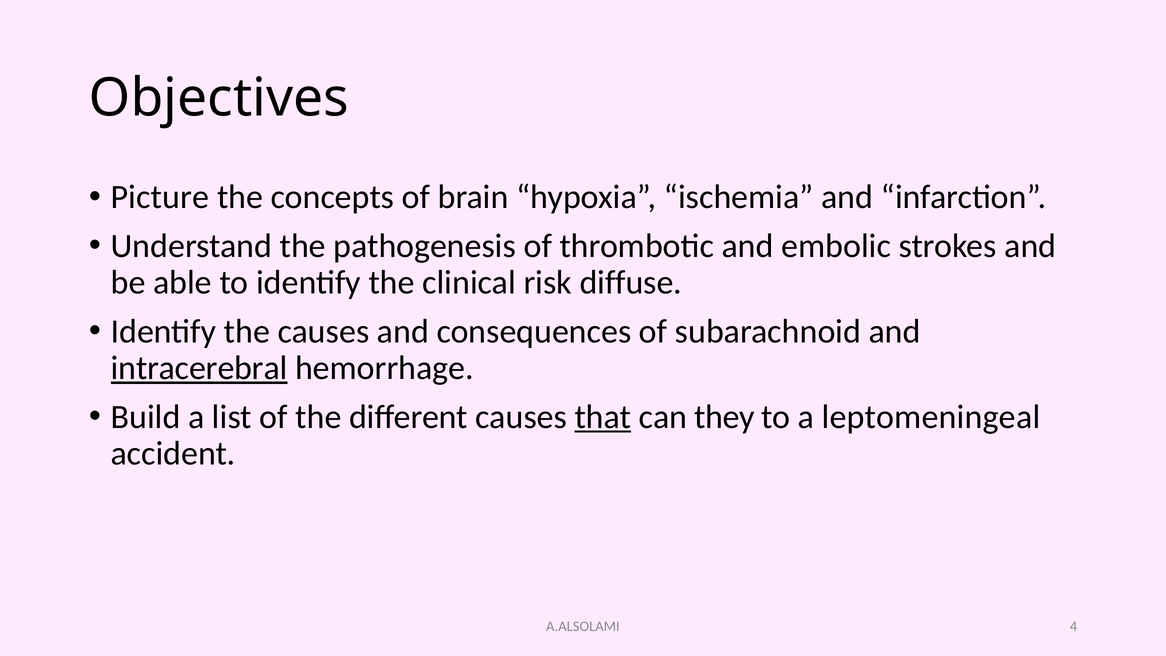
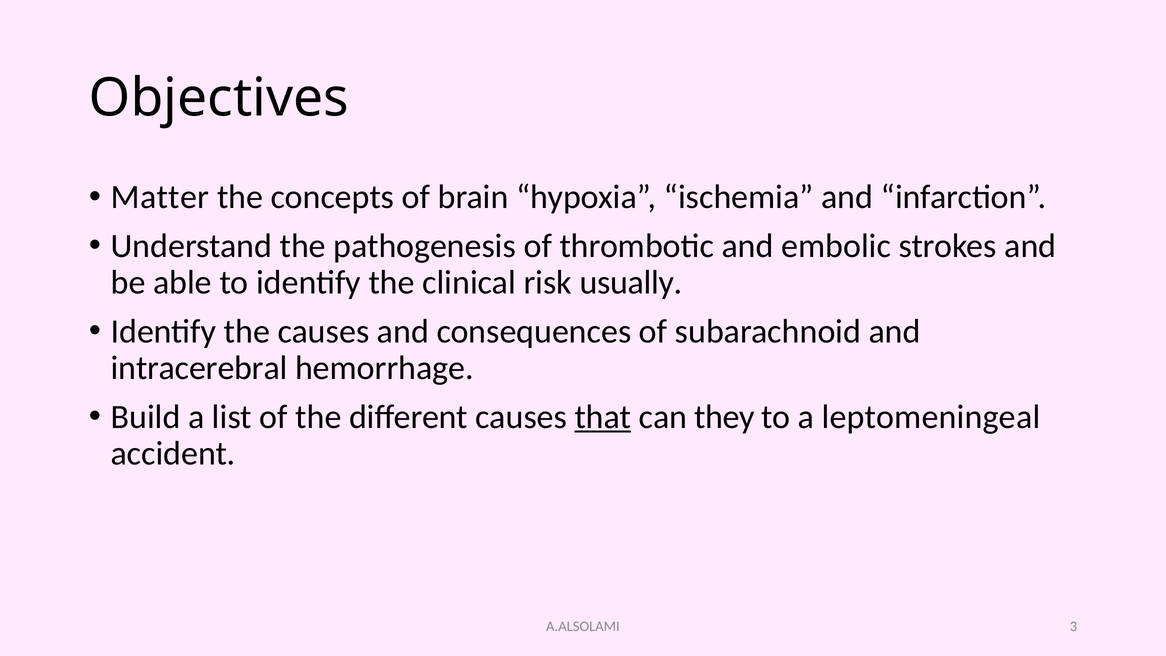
Picture: Picture -> Matter
diffuse: diffuse -> usually
intracerebral underline: present -> none
4: 4 -> 3
